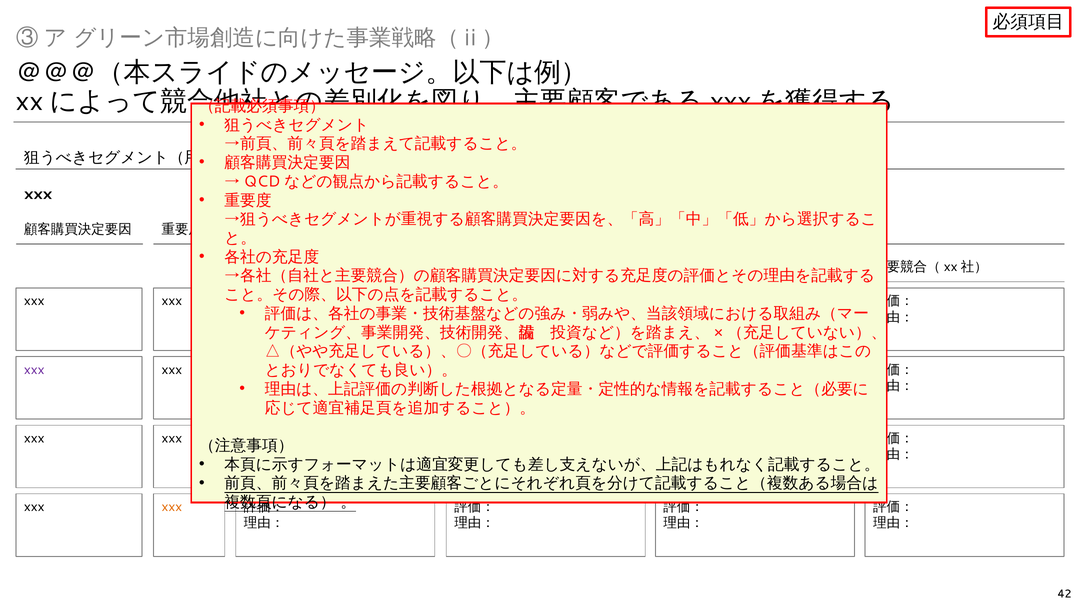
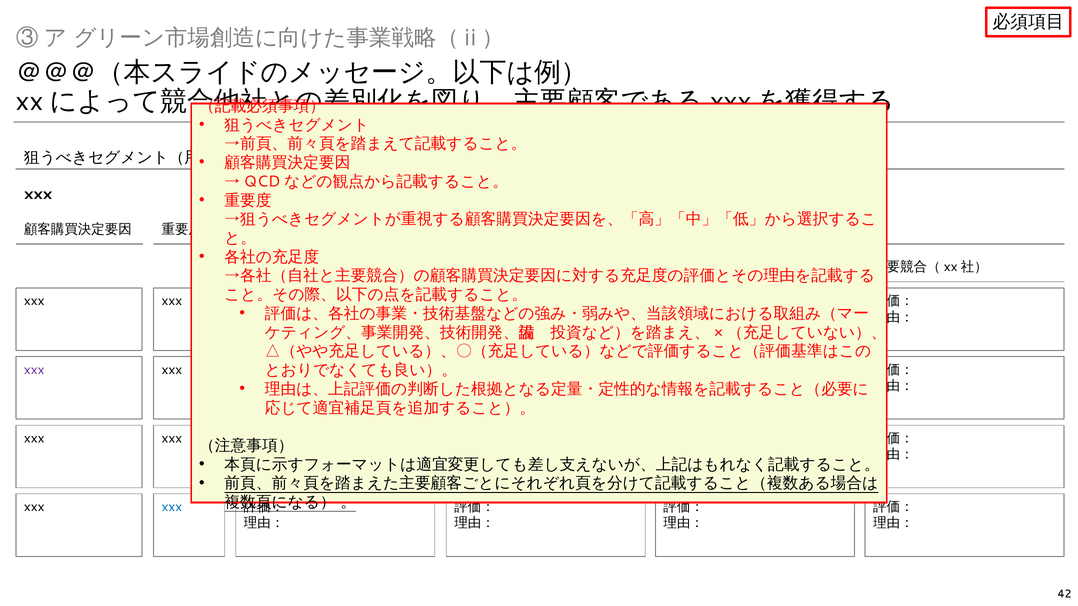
xxx at (172, 507) colour: orange -> blue
